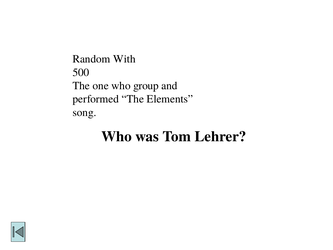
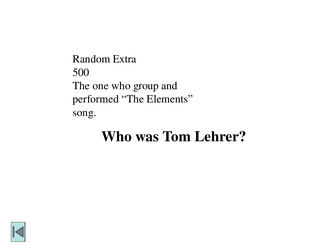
With: With -> Extra
